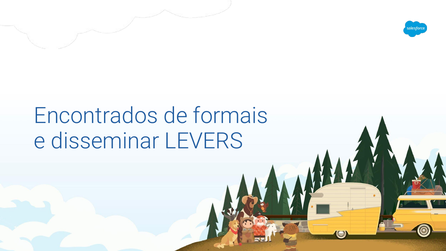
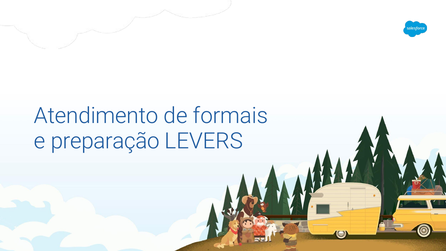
Encontrados: Encontrados -> Atendimento
disseminar: disseminar -> preparação
